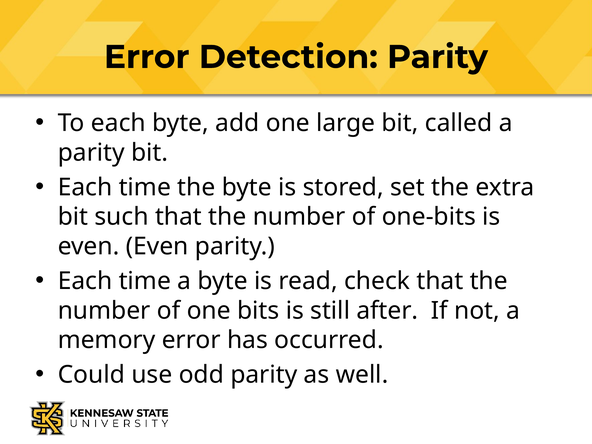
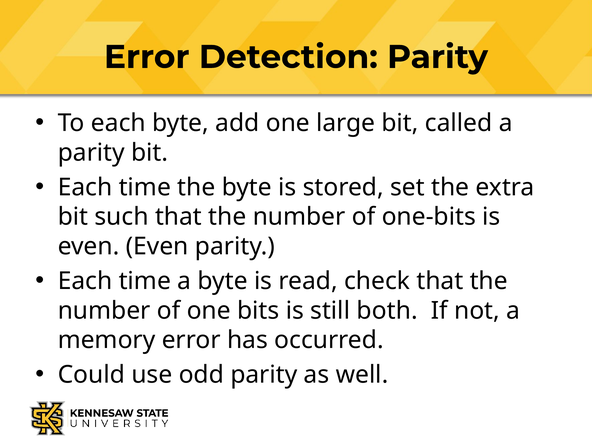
after: after -> both
